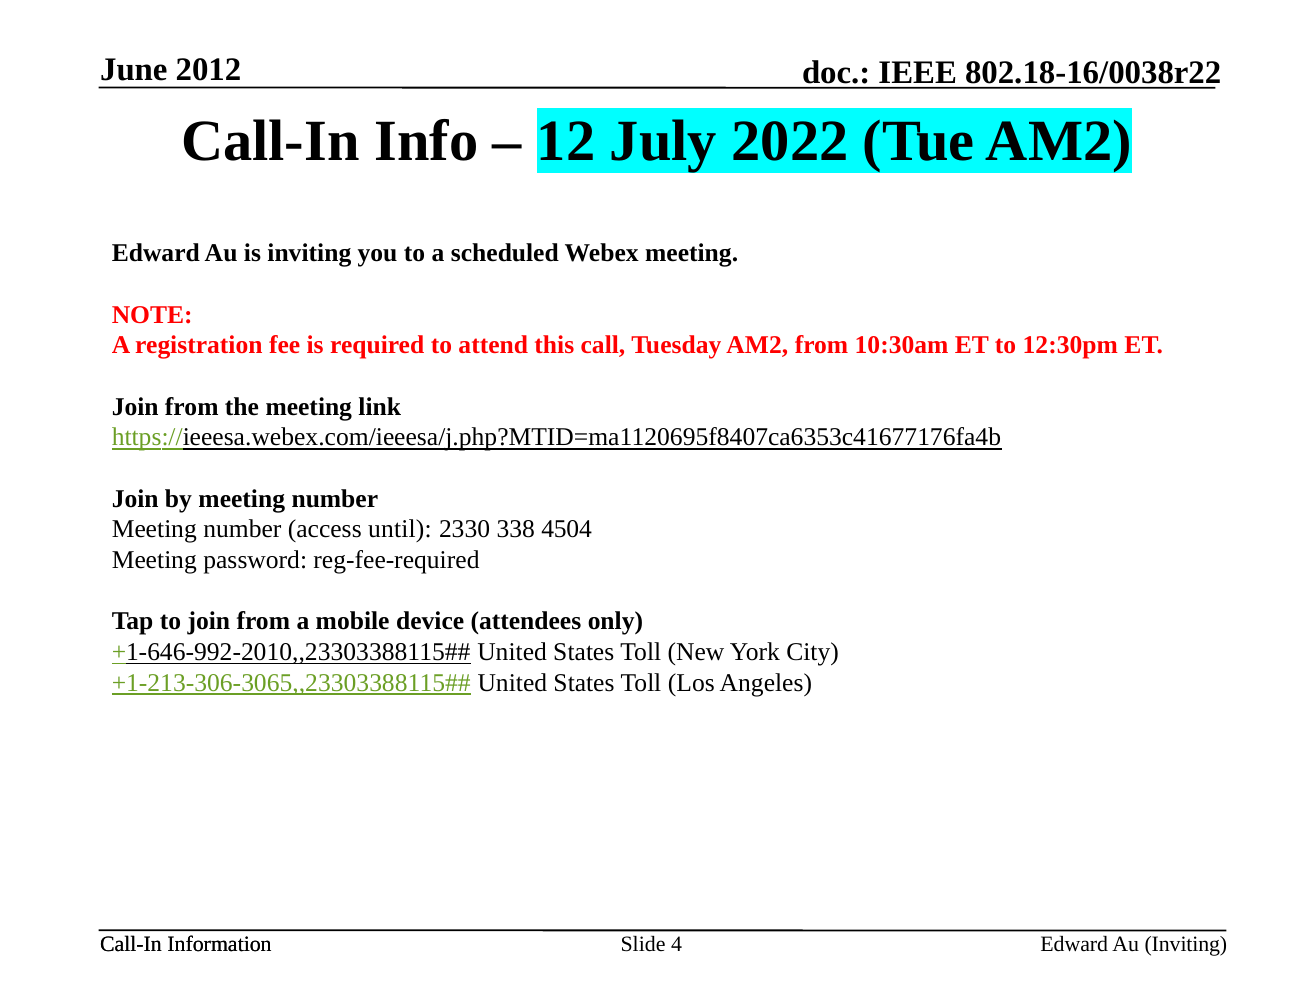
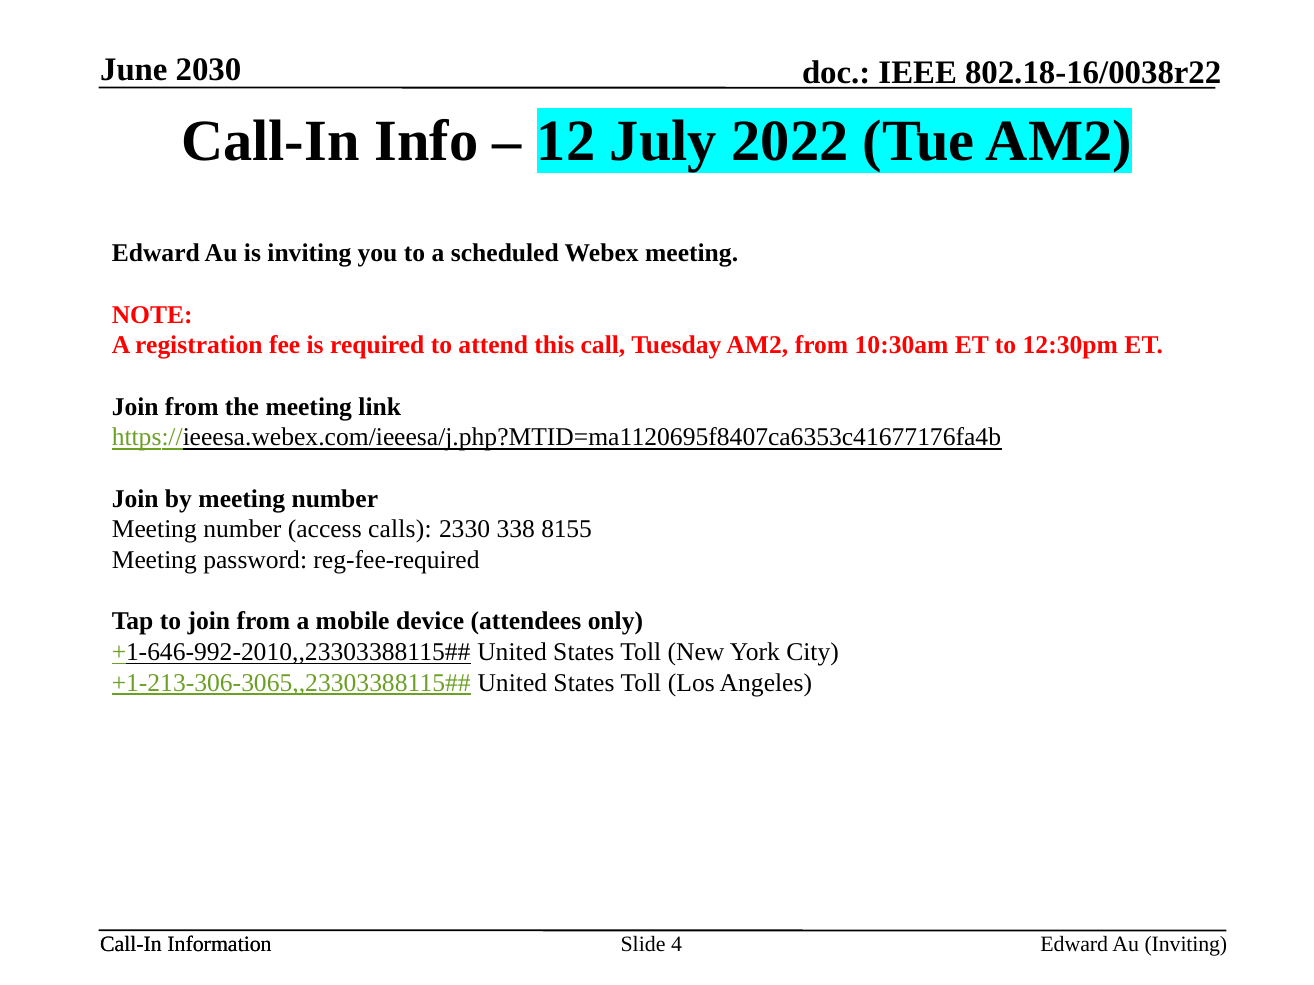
2012: 2012 -> 2030
until: until -> calls
4504: 4504 -> 8155
